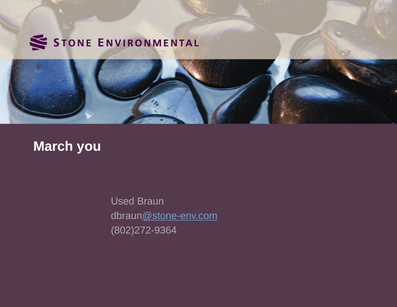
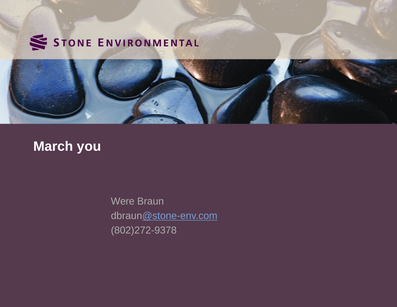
Used: Used -> Were
802)272-9364: 802)272-9364 -> 802)272-9378
